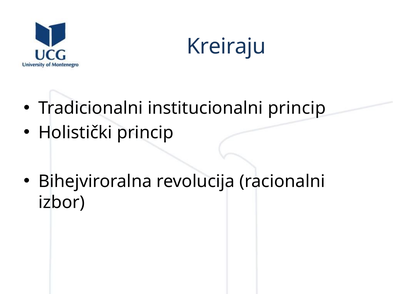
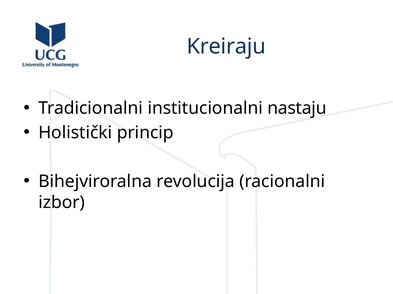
institucionalni princip: princip -> nastaju
